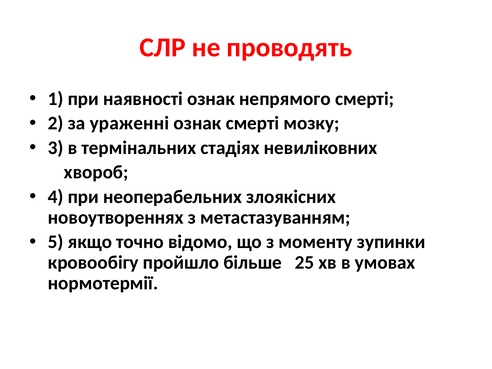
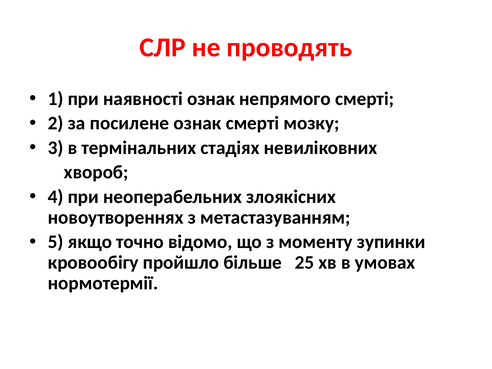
ураженні: ураженні -> посилене
